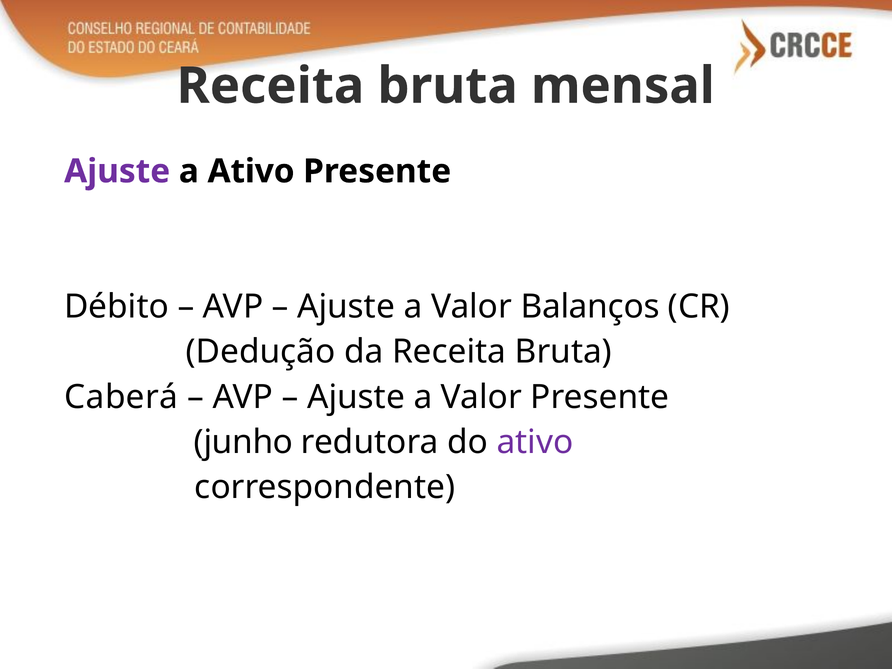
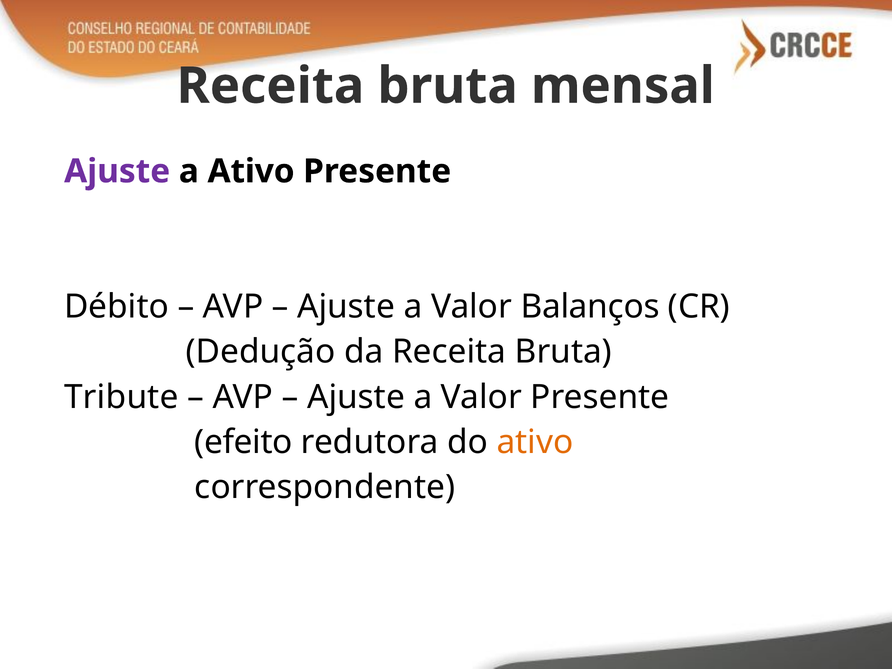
Caberá: Caberá -> Tribute
junho: junho -> efeito
ativo at (535, 442) colour: purple -> orange
